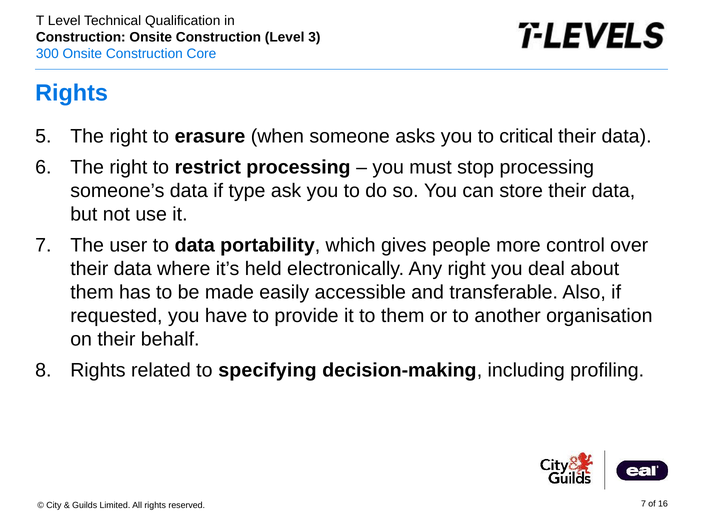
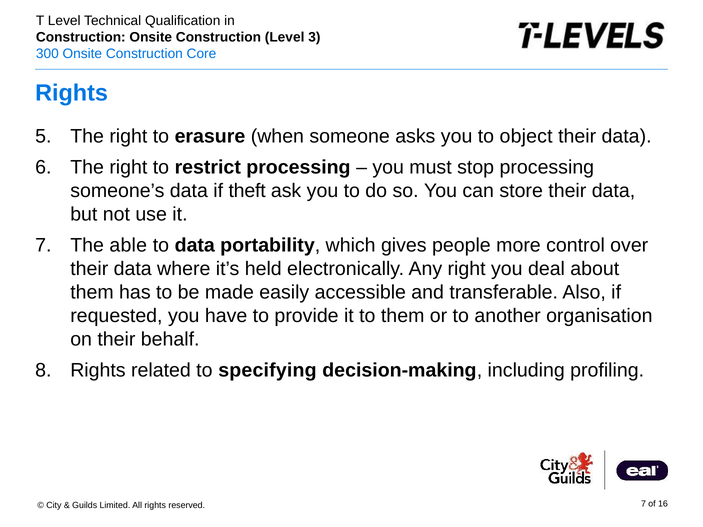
critical: critical -> object
type: type -> theft
user: user -> able
